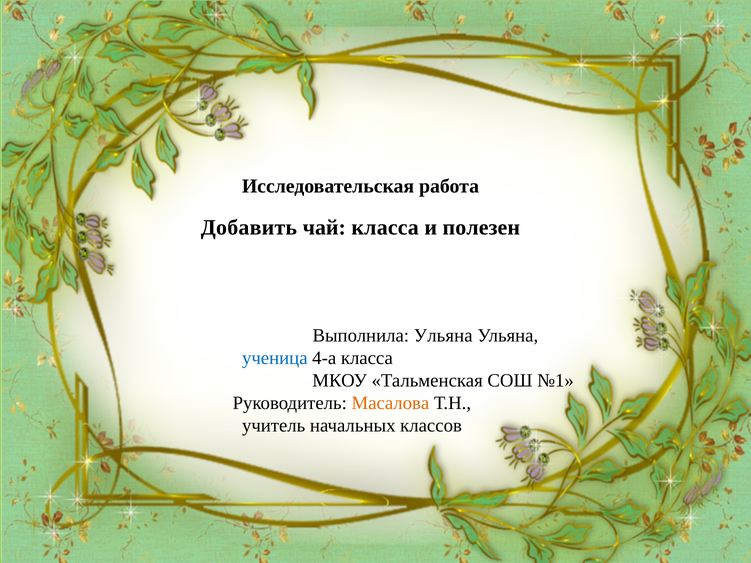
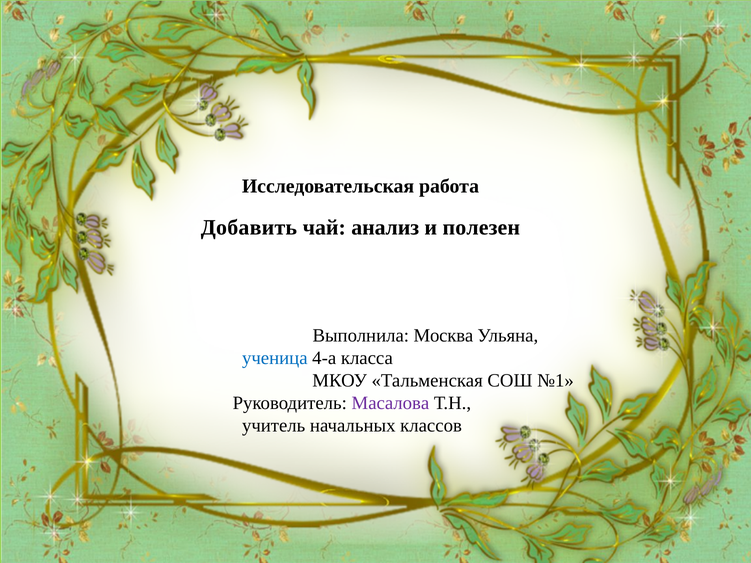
чай класса: класса -> анализ
Выполнила Ульяна: Ульяна -> Москва
Масалова colour: orange -> purple
